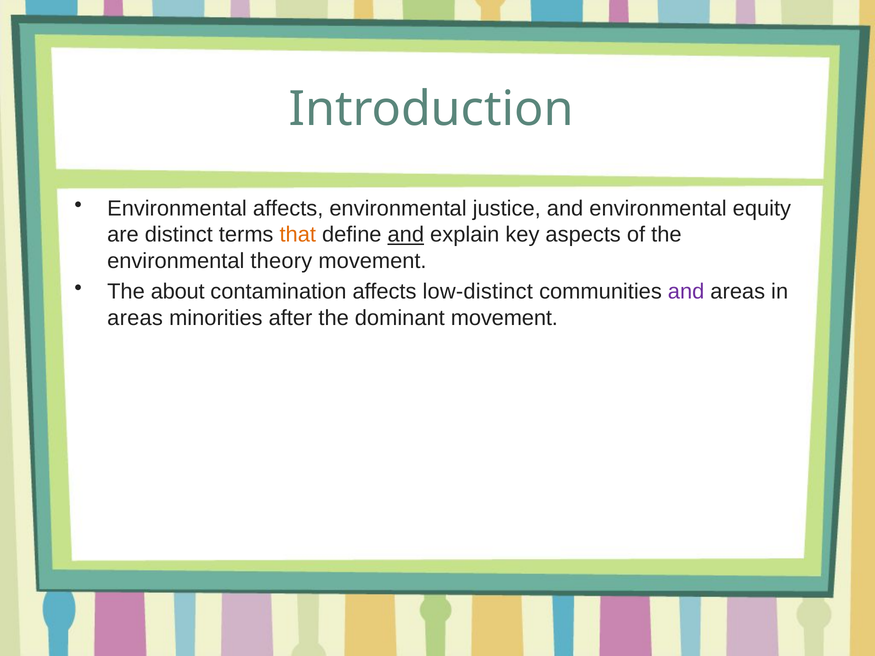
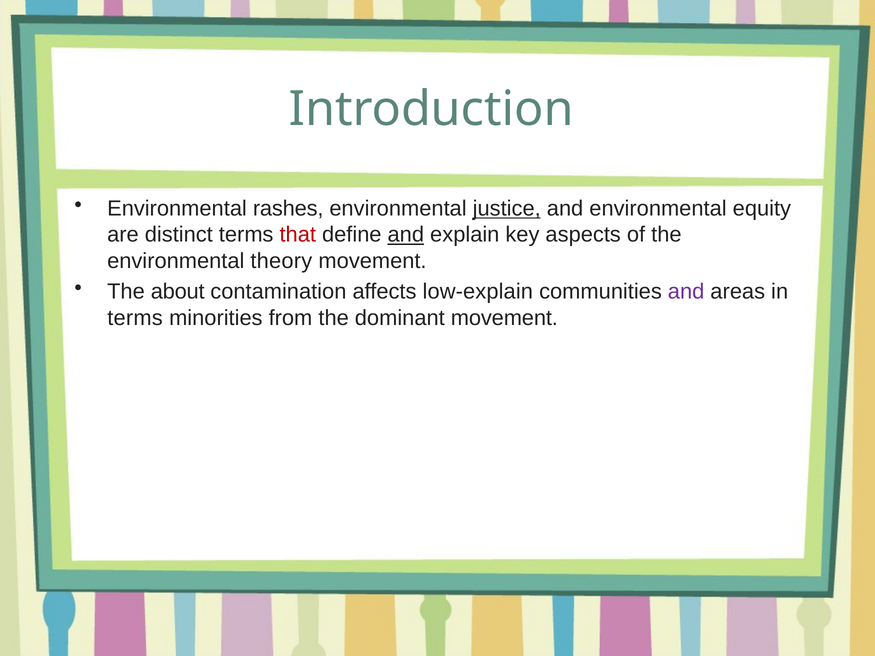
Environmental affects: affects -> rashes
justice underline: none -> present
that colour: orange -> red
low-distinct: low-distinct -> low-explain
areas at (135, 318): areas -> terms
after: after -> from
